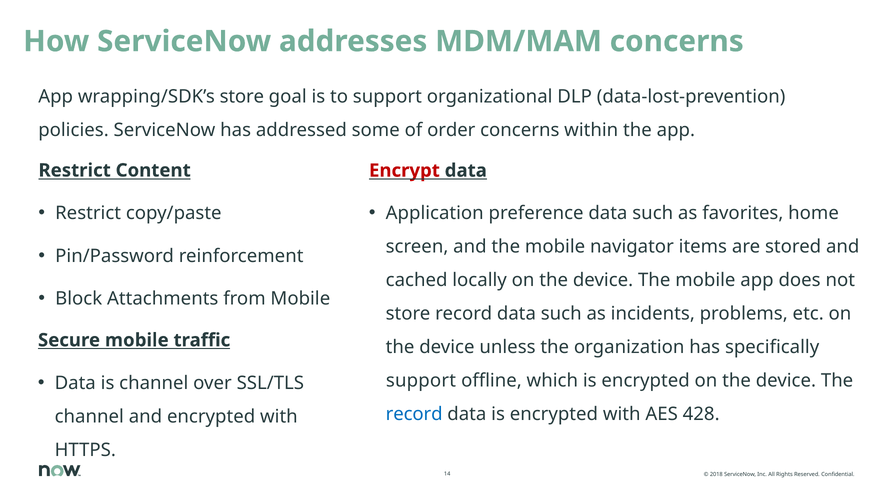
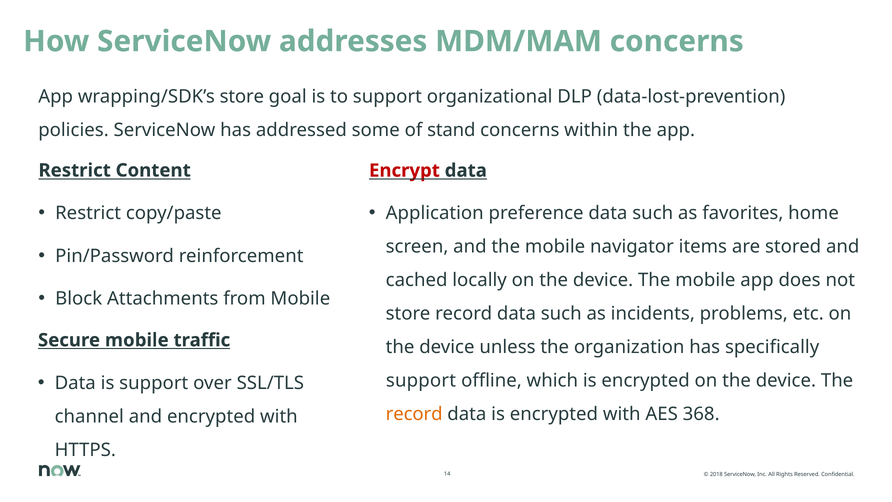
order: order -> stand
is channel: channel -> support
record at (414, 414) colour: blue -> orange
428: 428 -> 368
